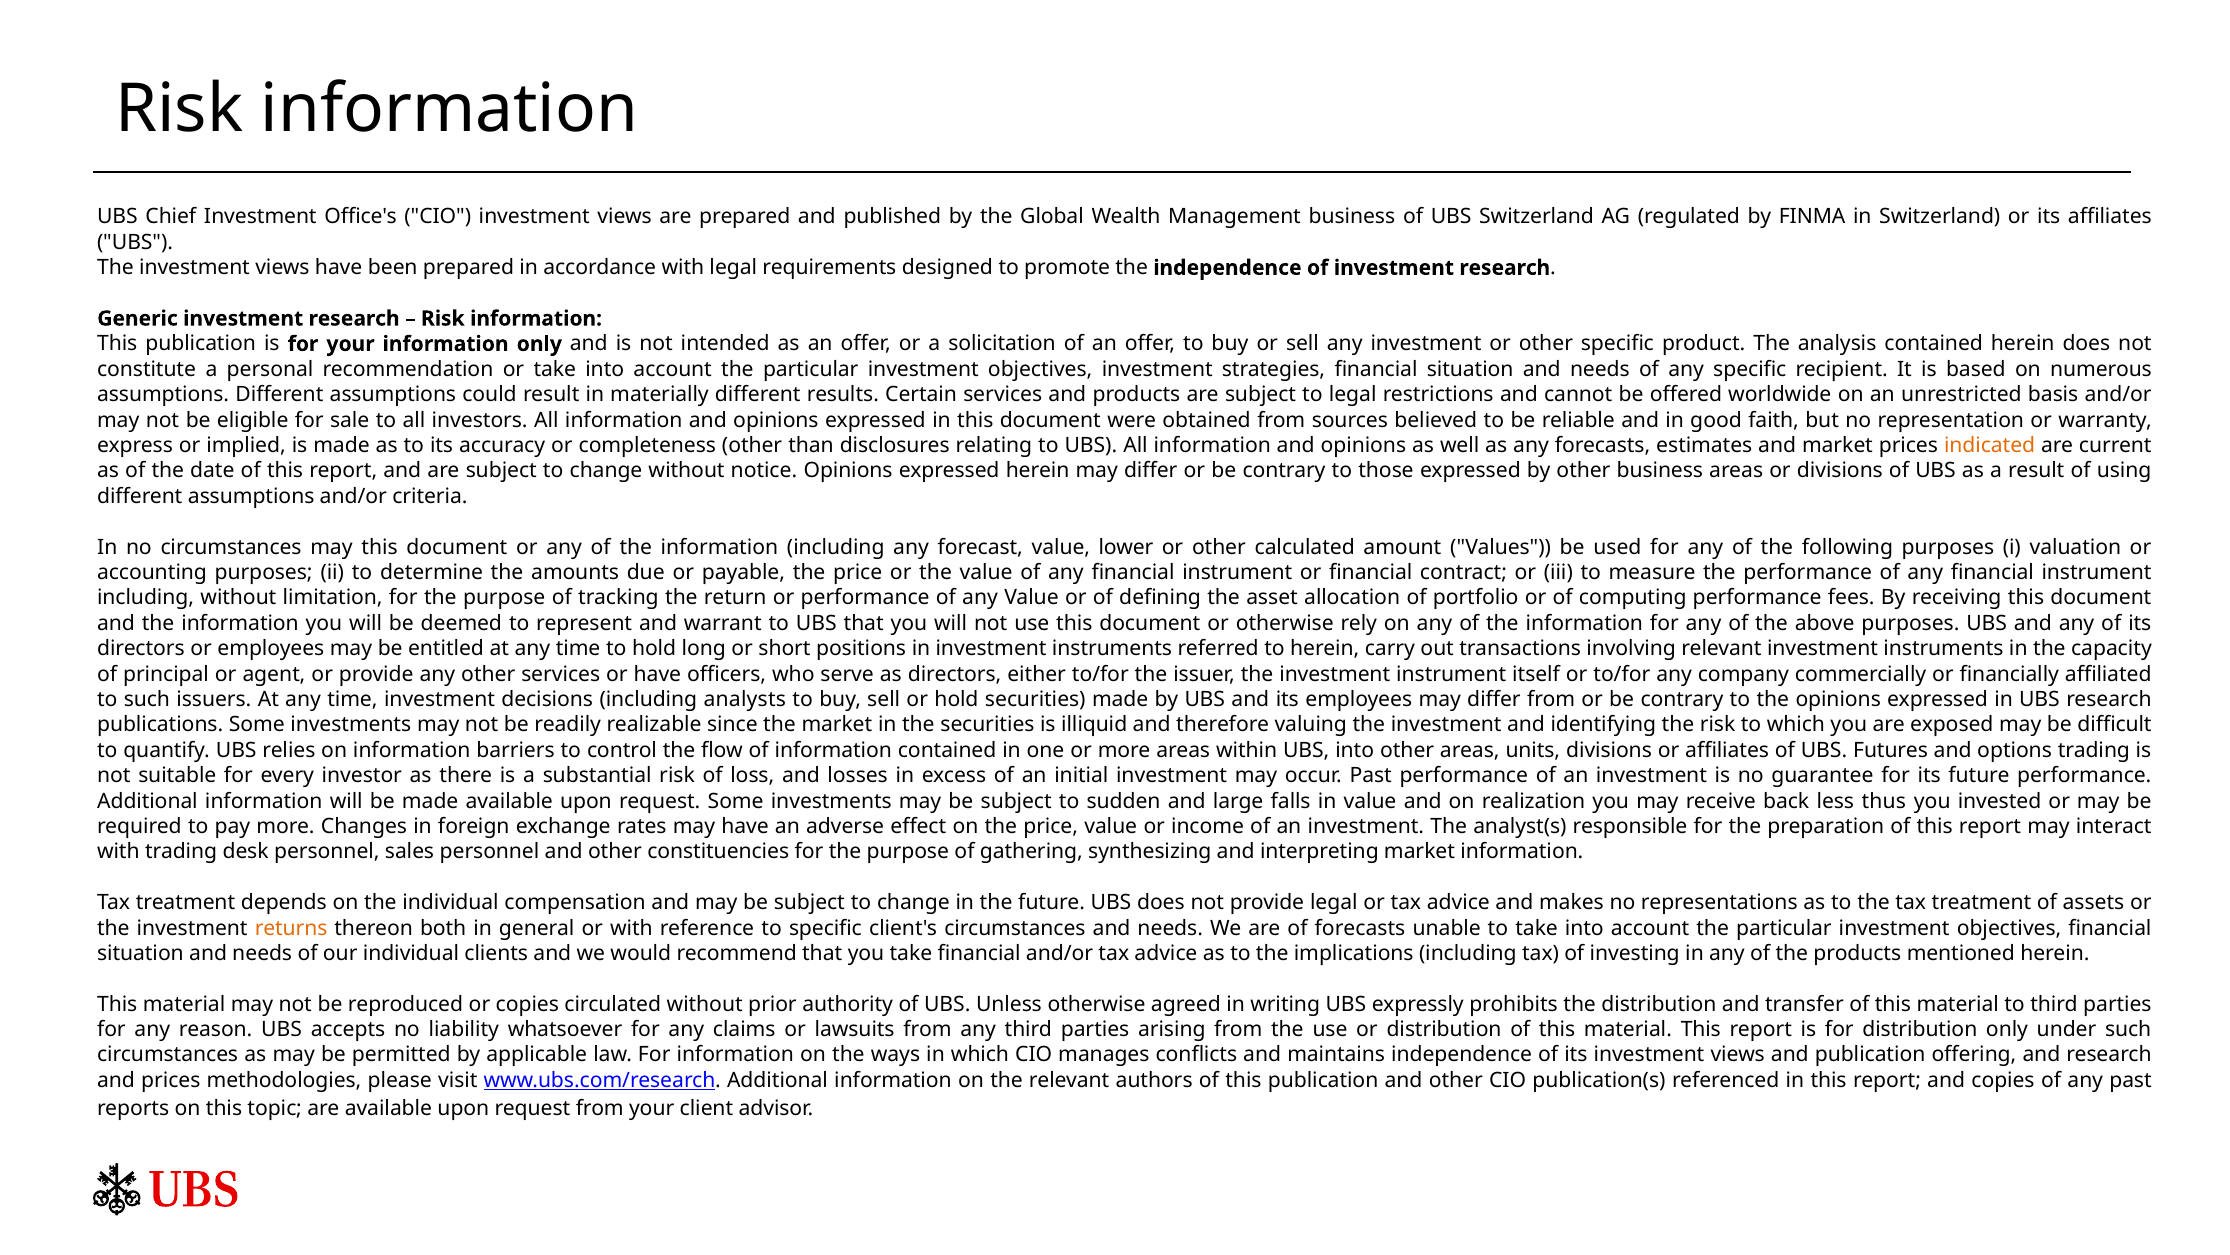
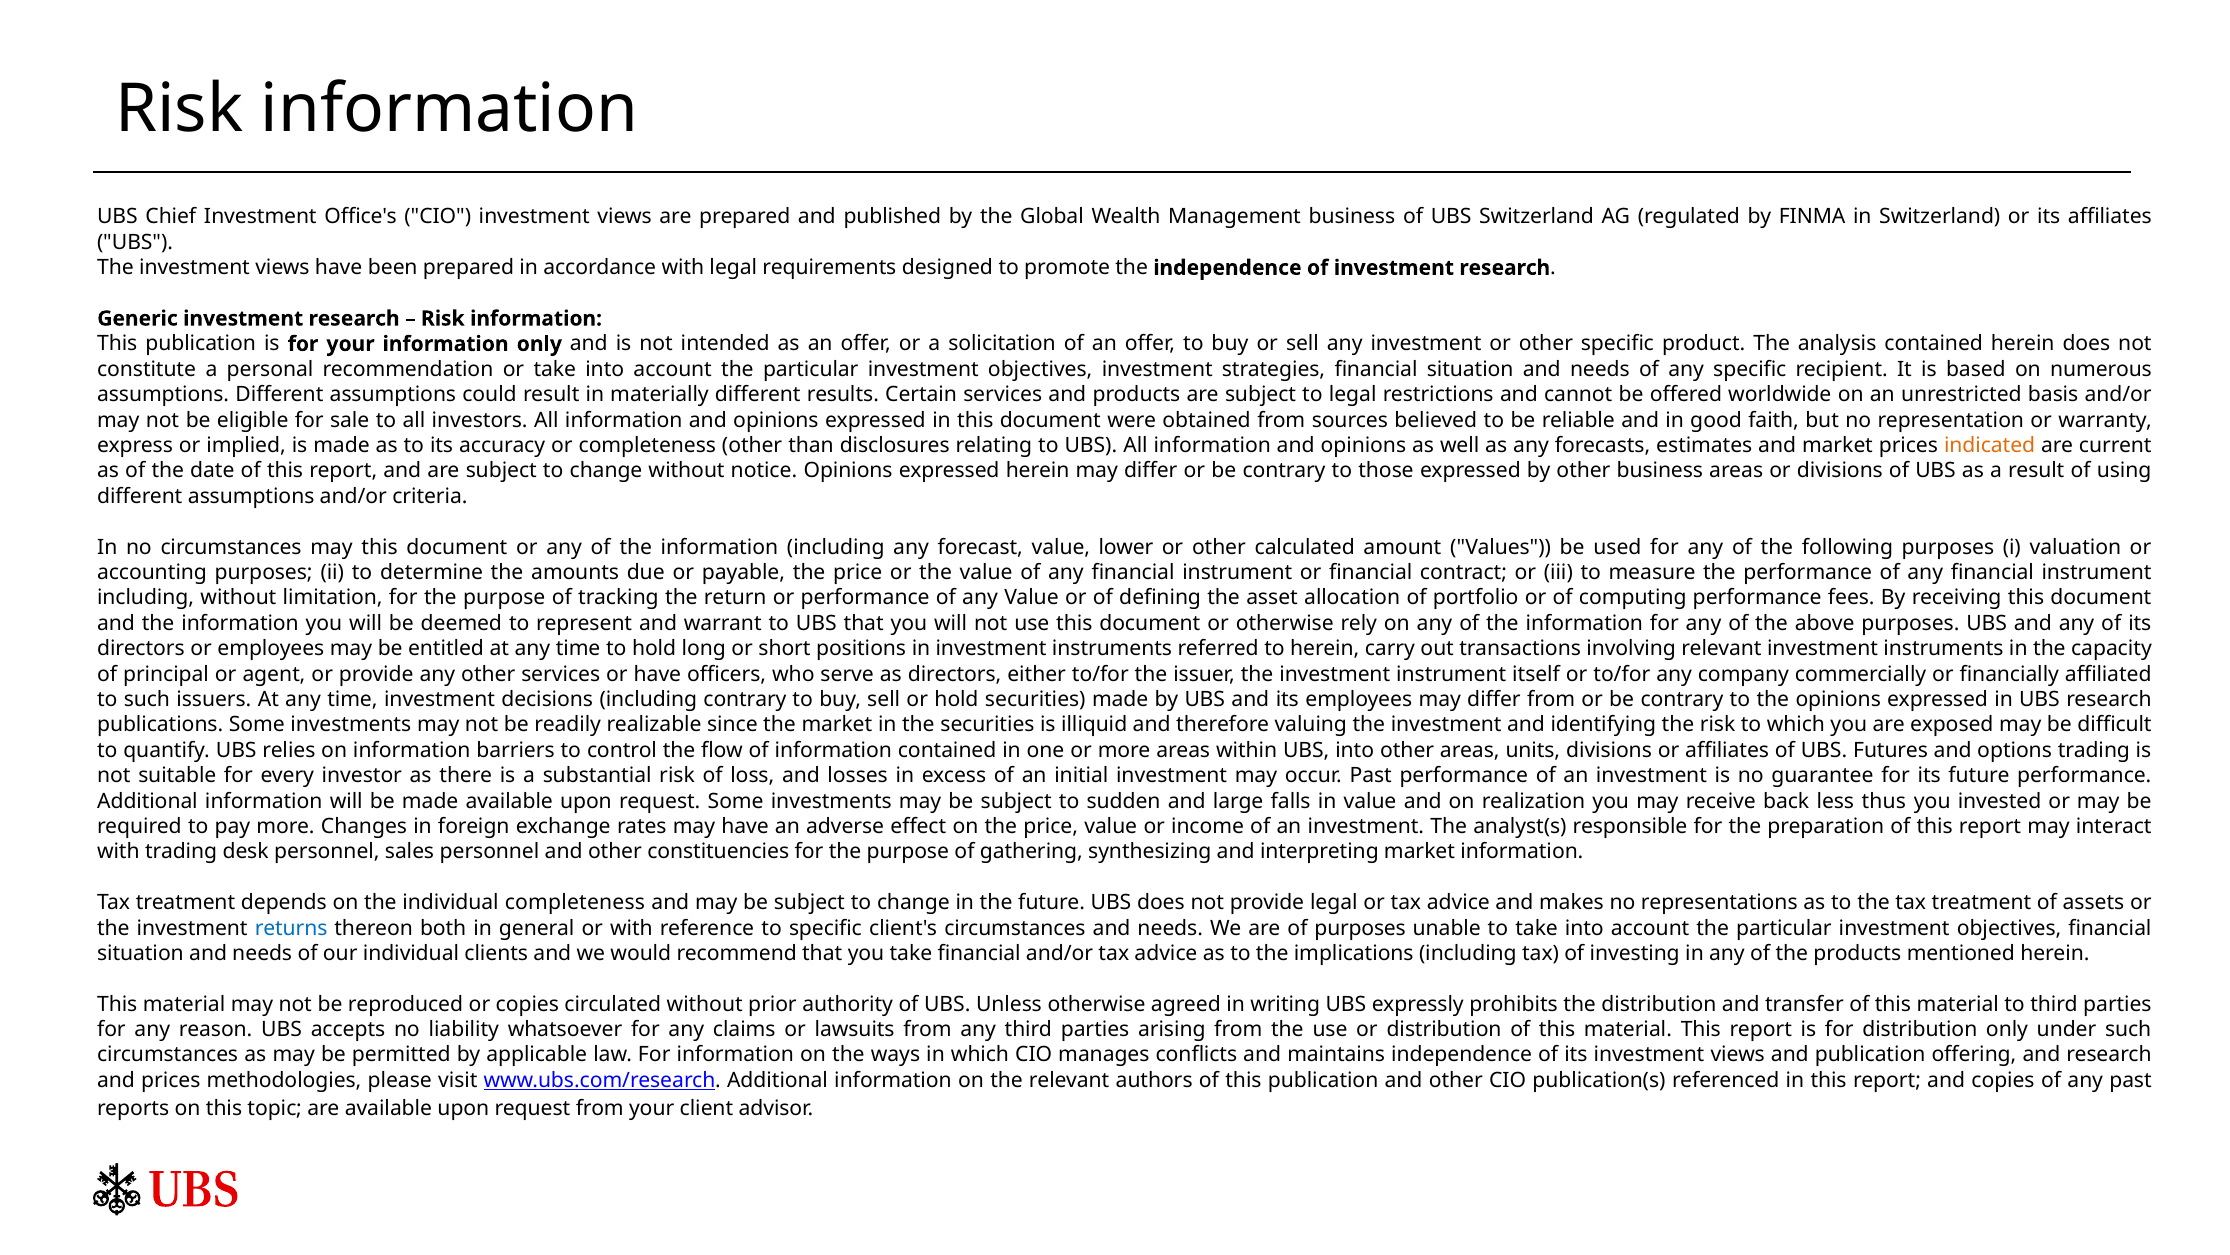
including analysts: analysts -> contrary
individual compensation: compensation -> completeness
returns colour: orange -> blue
of forecasts: forecasts -> purposes
